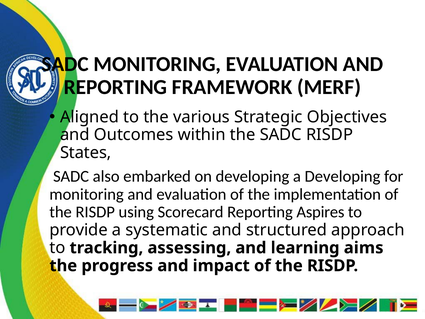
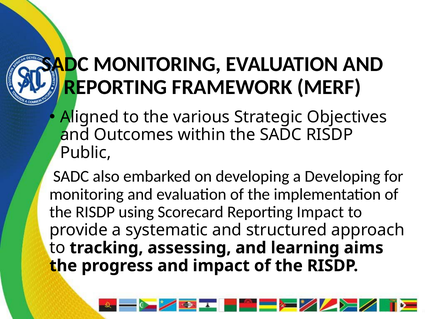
States: States -> Public
Reporting Aspires: Aspires -> Impact
